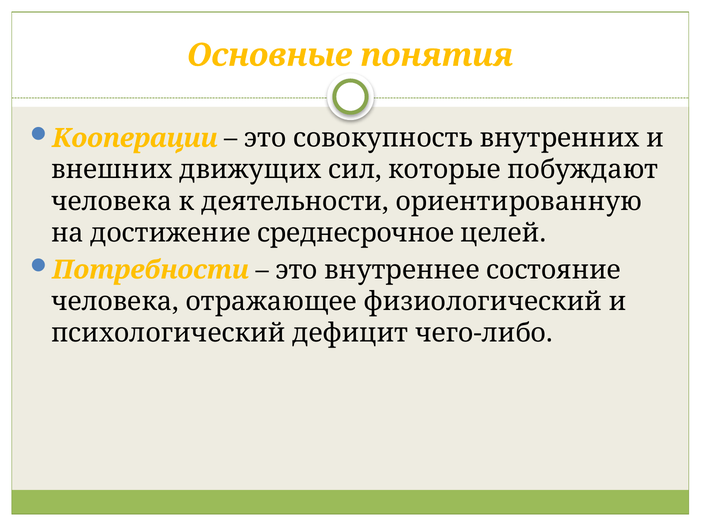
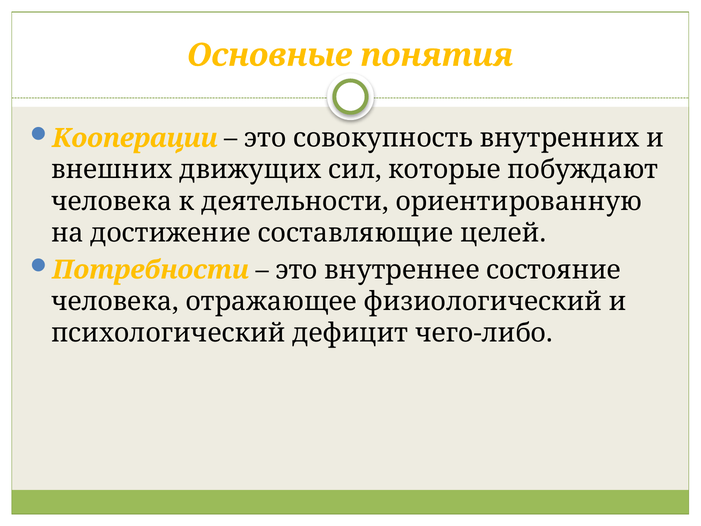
среднесрочное: среднесрочное -> составляющие
